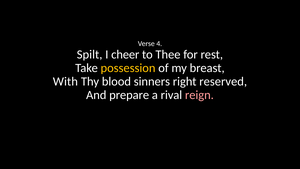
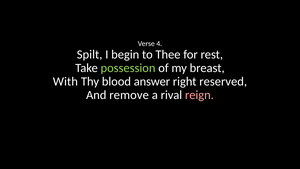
cheer: cheer -> begin
possession colour: yellow -> light green
sinners: sinners -> answer
prepare: prepare -> remove
